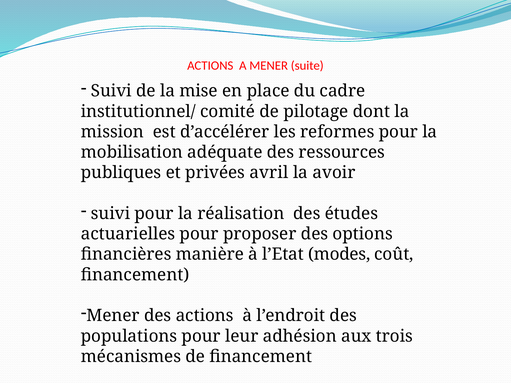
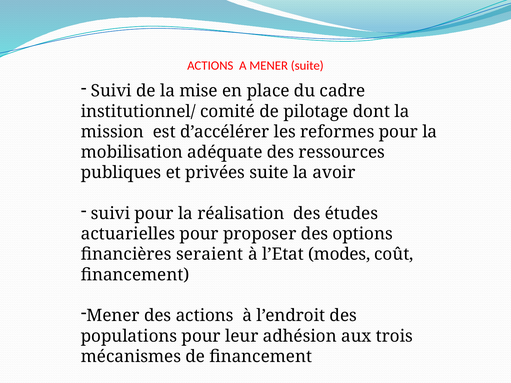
privées avril: avril -> suite
manière: manière -> seraient
